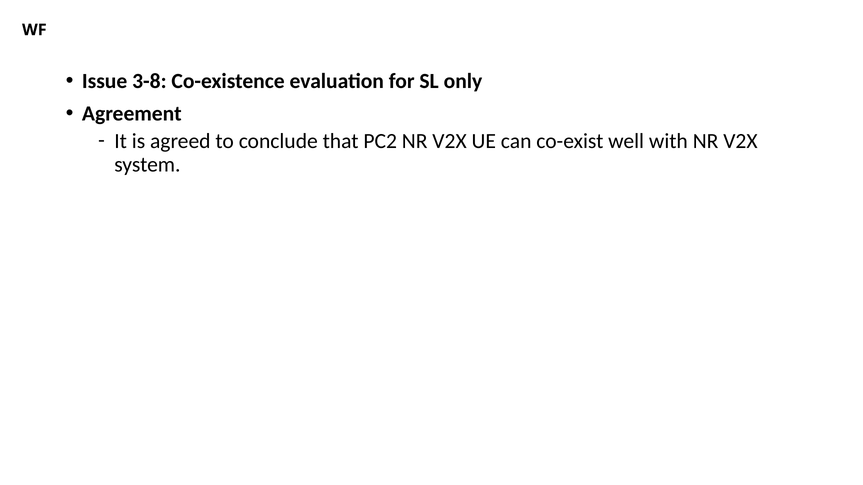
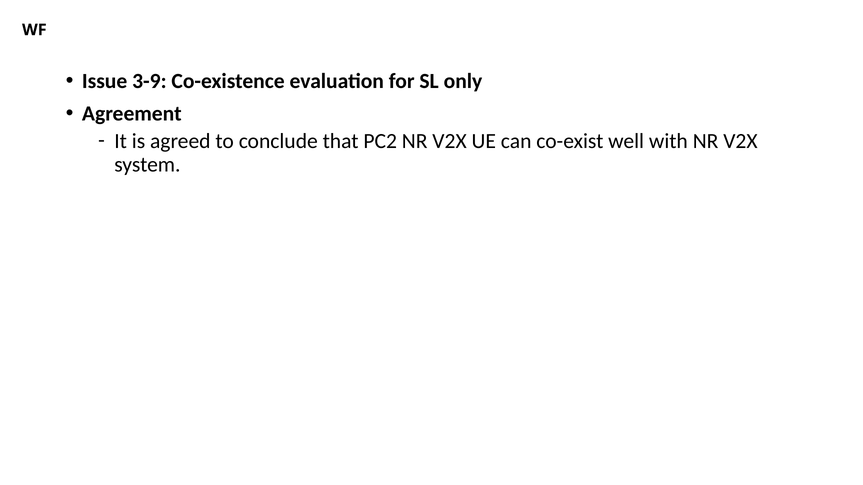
3-8: 3-8 -> 3-9
